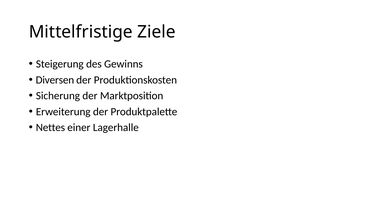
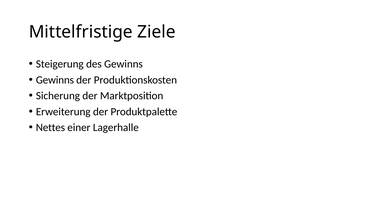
Diversen at (55, 80): Diversen -> Gewinns
